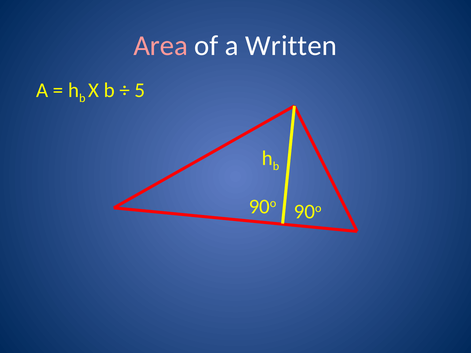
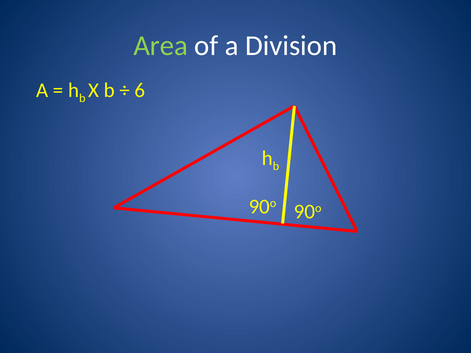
Area colour: pink -> light green
Written: Written -> Division
5: 5 -> 6
